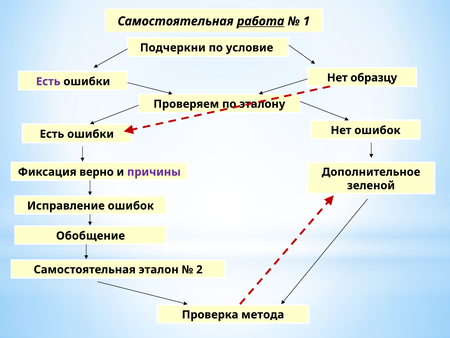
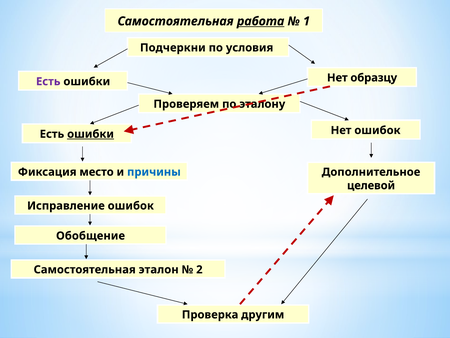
условие: условие -> условия
ошибки at (91, 134) underline: none -> present
верно: верно -> место
причины colour: purple -> blue
зеленой: зеленой -> целевой
метода: метода -> другим
